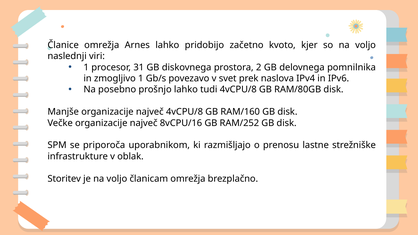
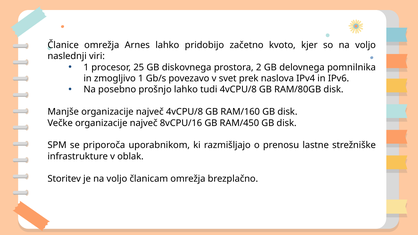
31: 31 -> 25
RAM/252: RAM/252 -> RAM/450
